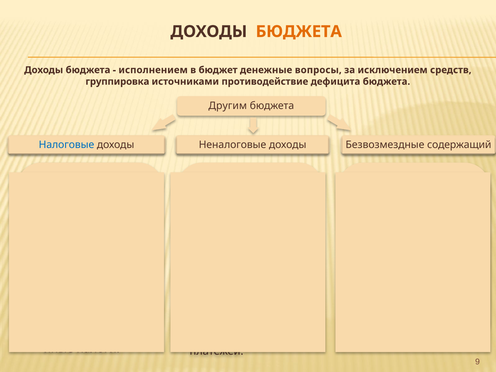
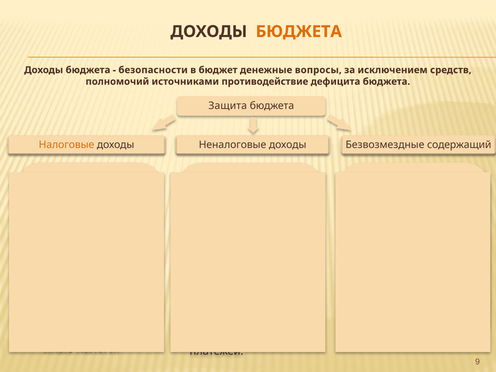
исполнением: исполнением -> безопасности
группировка: группировка -> полномочий
Другим: Другим -> Защита
Налоговые colour: blue -> orange
